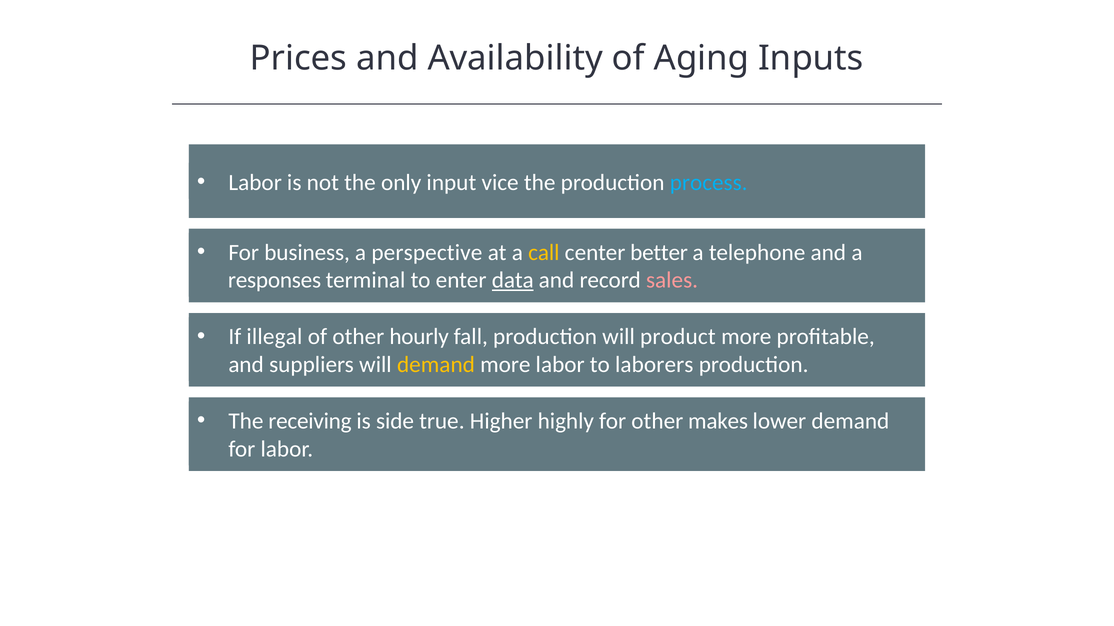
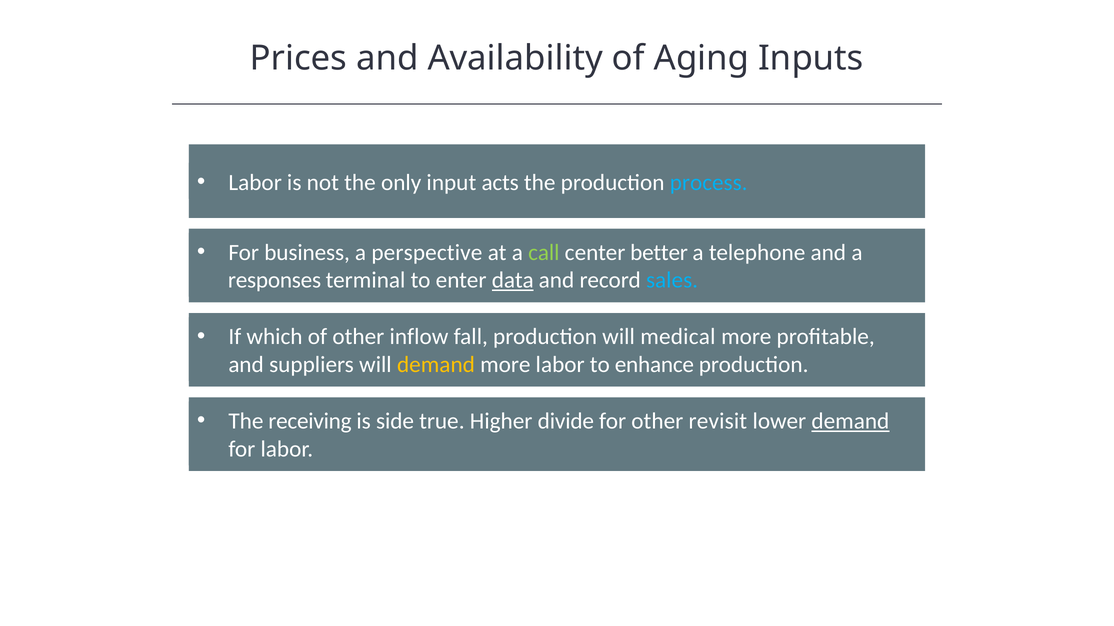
vice: vice -> acts
call colour: yellow -> light green
sales colour: pink -> light blue
illegal: illegal -> which
hourly: hourly -> inflow
product: product -> medical
laborers: laborers -> enhance
highly: highly -> divide
makes: makes -> revisit
demand at (850, 422) underline: none -> present
